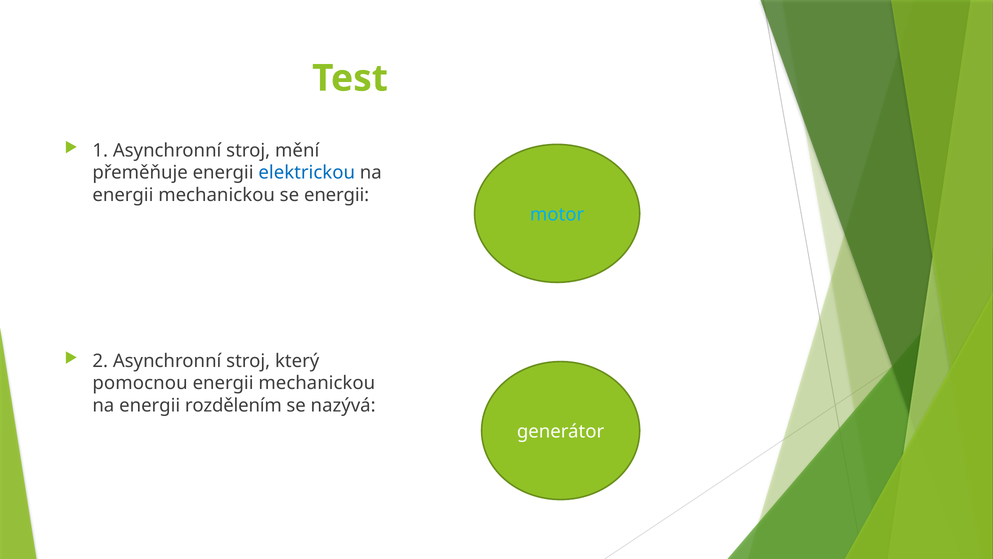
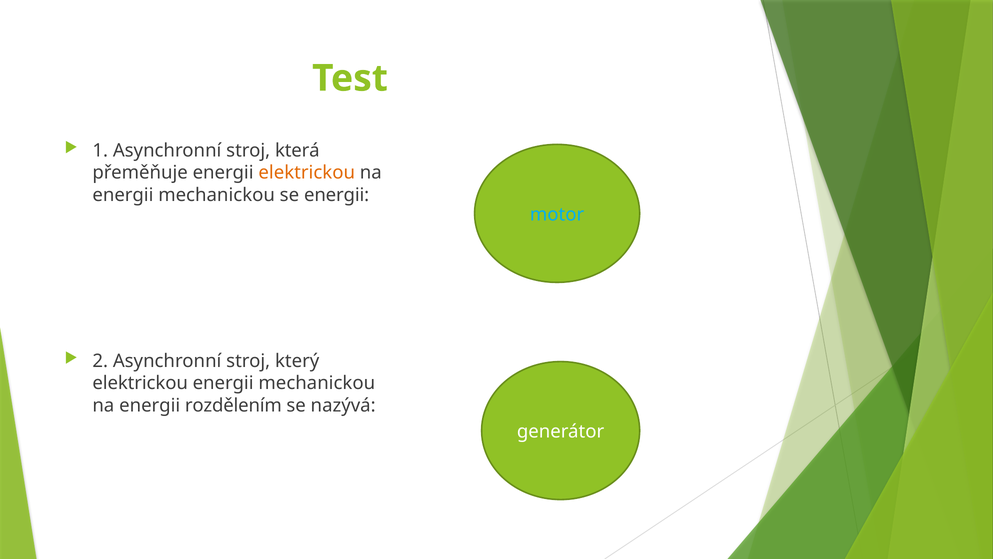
mění: mění -> která
elektrickou at (307, 173) colour: blue -> orange
pomocnou at (140, 383): pomocnou -> elektrickou
